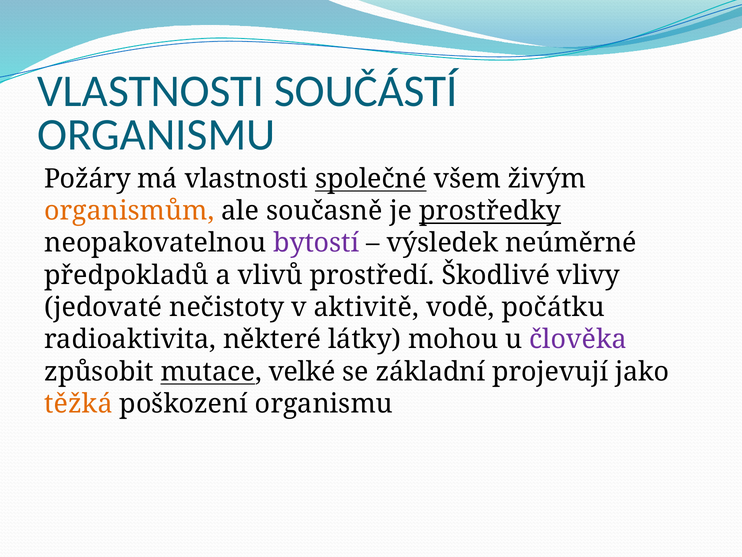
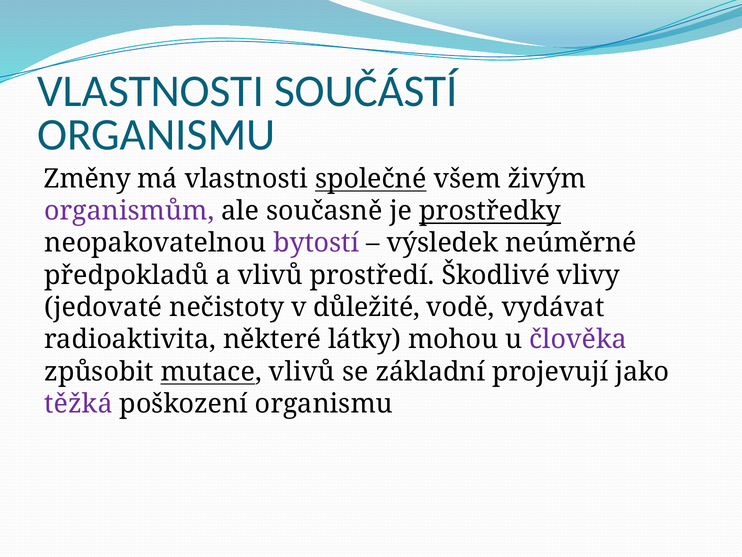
Požáry: Požáry -> Změny
organismům colour: orange -> purple
aktivitě: aktivitě -> důležité
počátku: počátku -> vydávat
mutace velké: velké -> vlivů
těžká colour: orange -> purple
